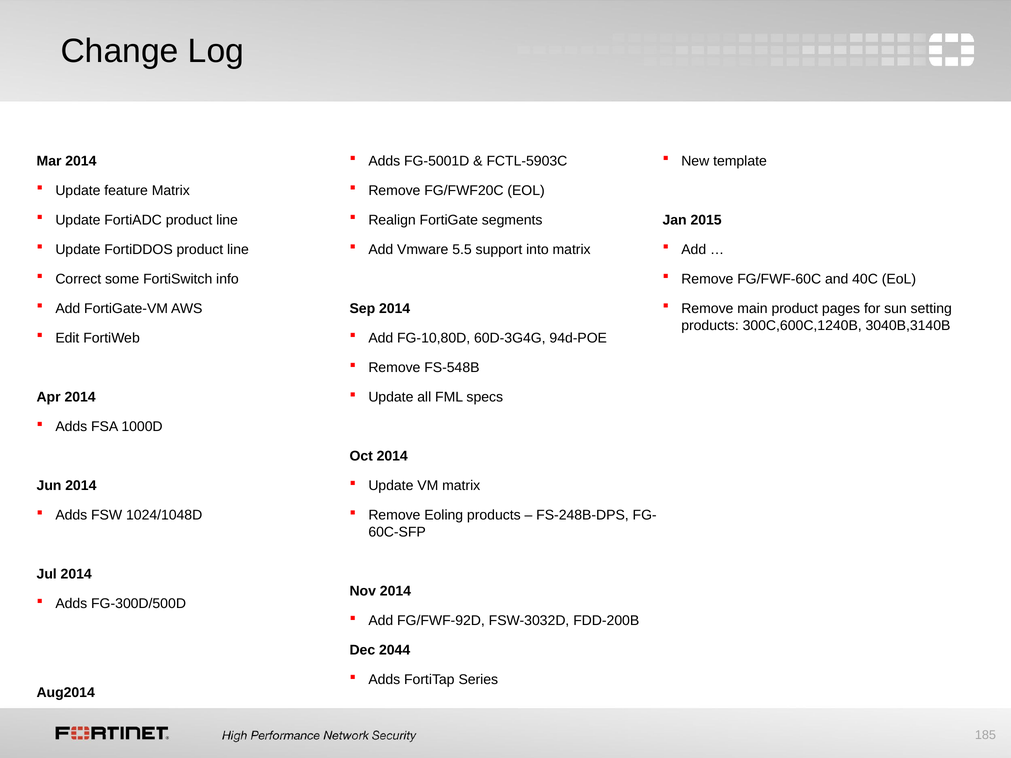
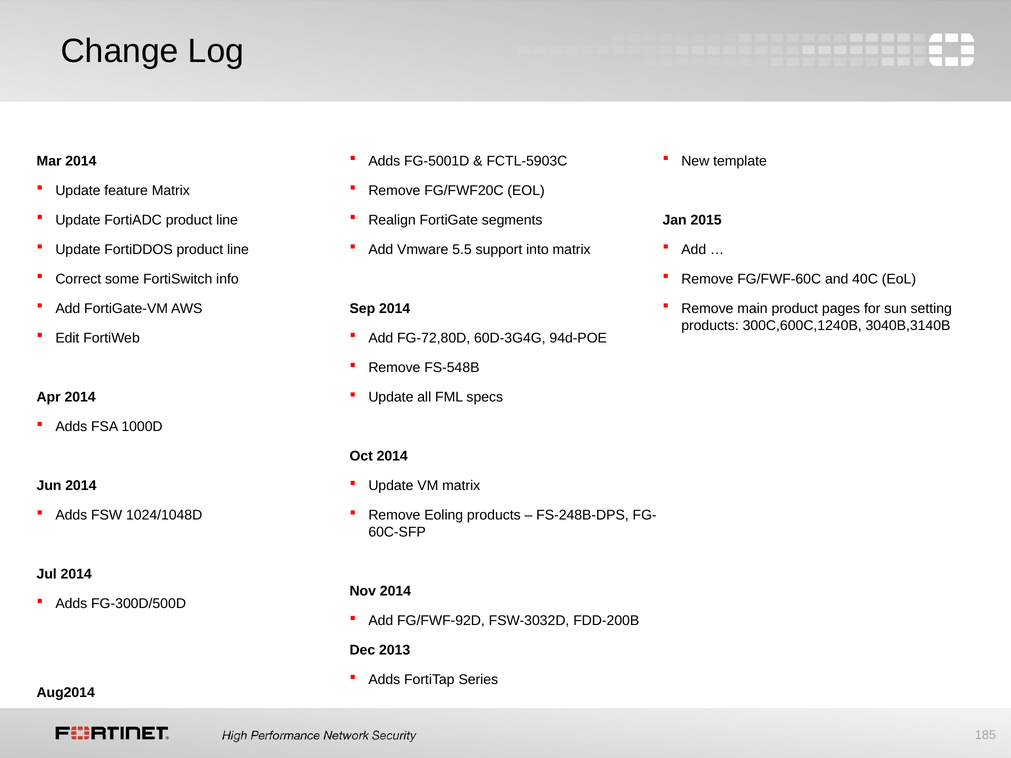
FG-10,80D: FG-10,80D -> FG-72,80D
2044: 2044 -> 2013
